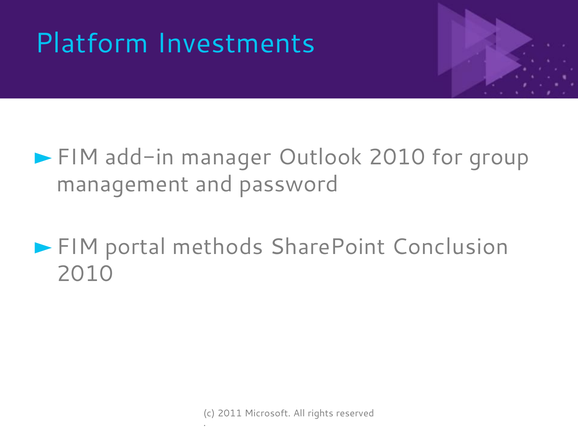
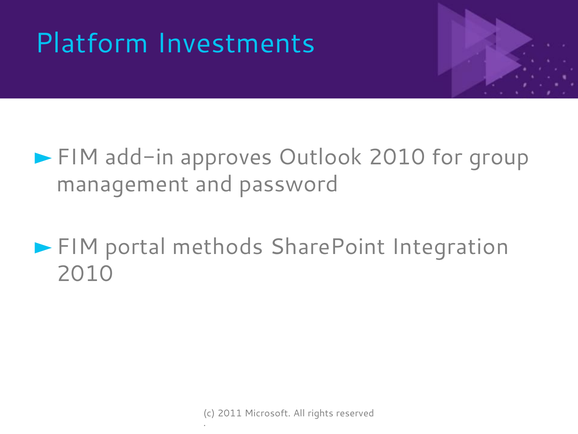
manager: manager -> approves
Conclusion: Conclusion -> Integration
